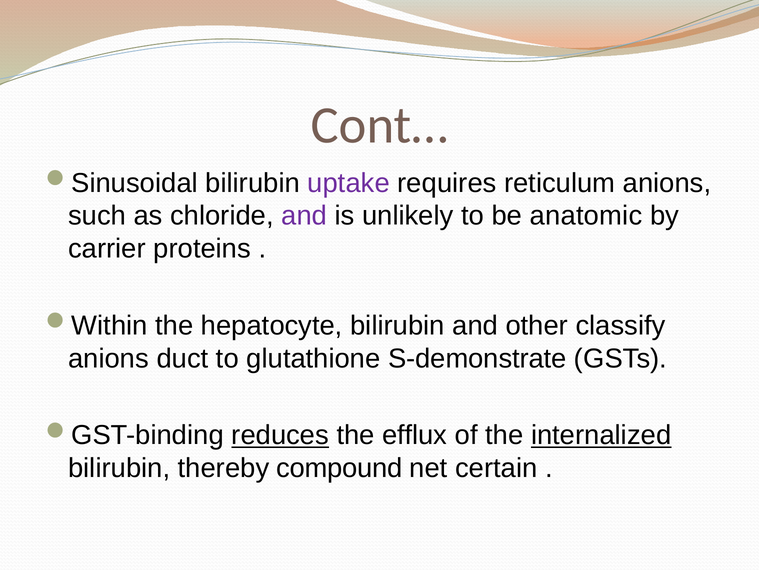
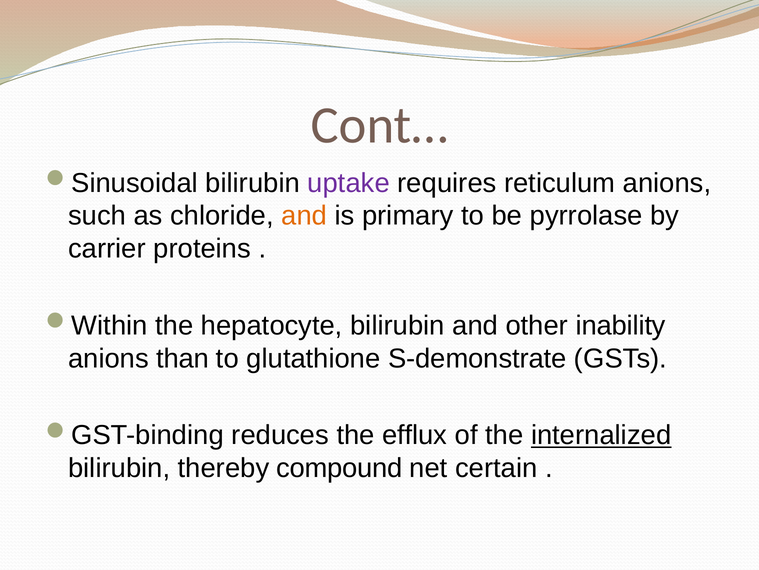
and at (304, 216) colour: purple -> orange
unlikely: unlikely -> primary
anatomic: anatomic -> pyrrolase
classify: classify -> inability
duct: duct -> than
reduces underline: present -> none
